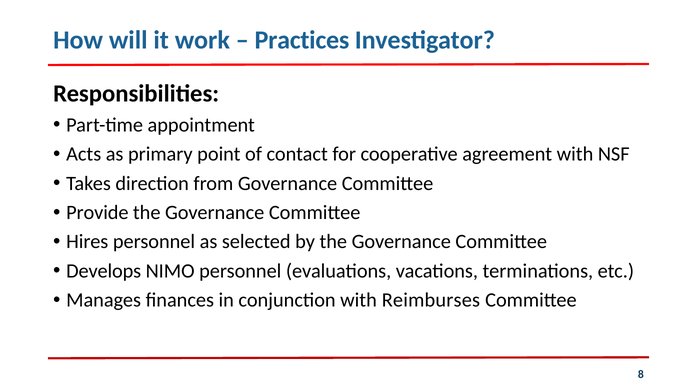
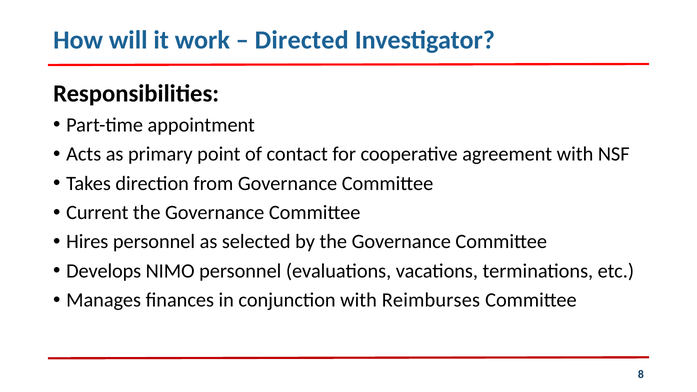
Practices: Practices -> Directed
Provide: Provide -> Current
